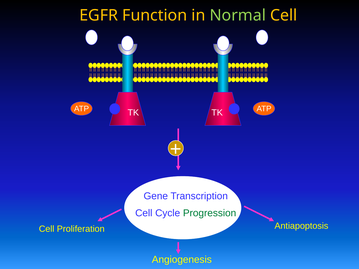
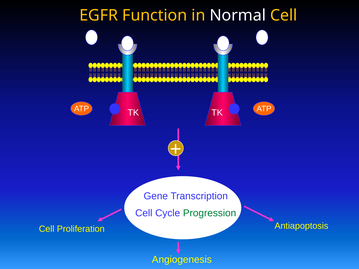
Normal colour: light green -> white
